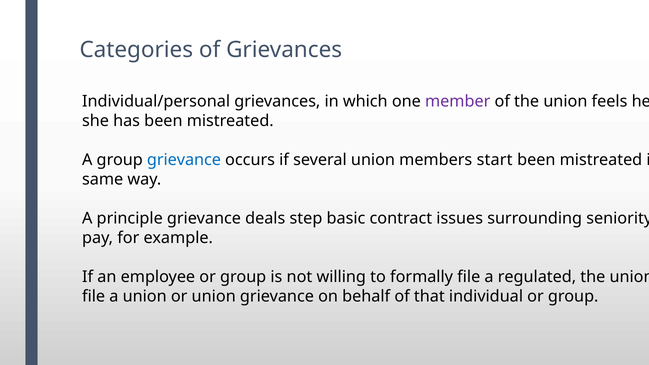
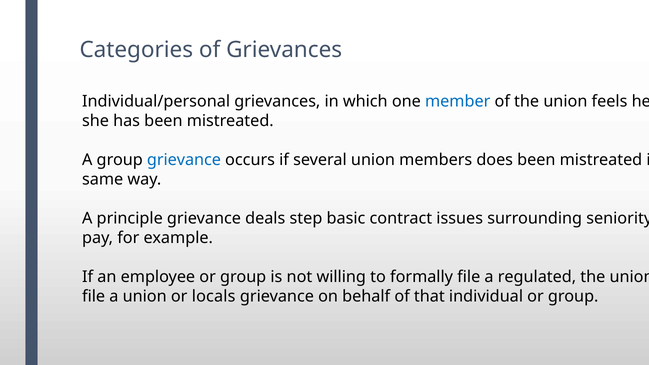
member colour: purple -> blue
start: start -> does
or union: union -> locals
